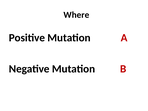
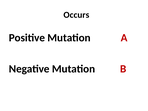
Where: Where -> Occurs
